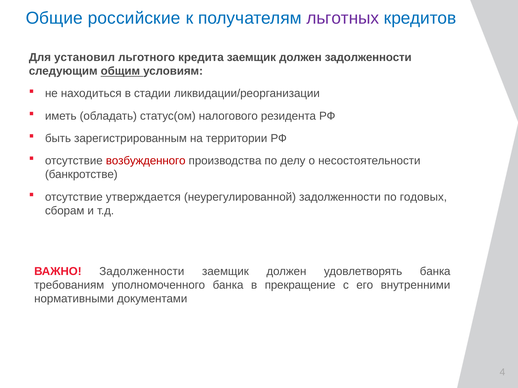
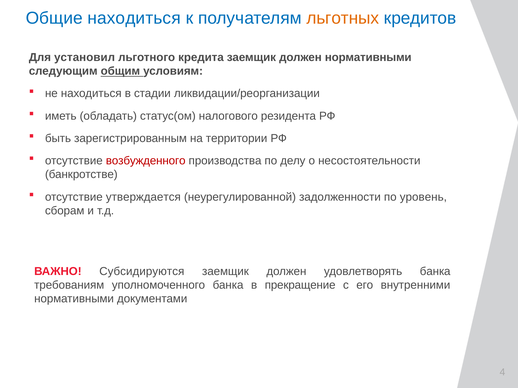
Общие российские: российские -> находиться
льготных colour: purple -> orange
должен задолженности: задолженности -> нормативными
годовых: годовых -> уровень
ВАЖНО Задолженности: Задолженности -> Субсидируются
